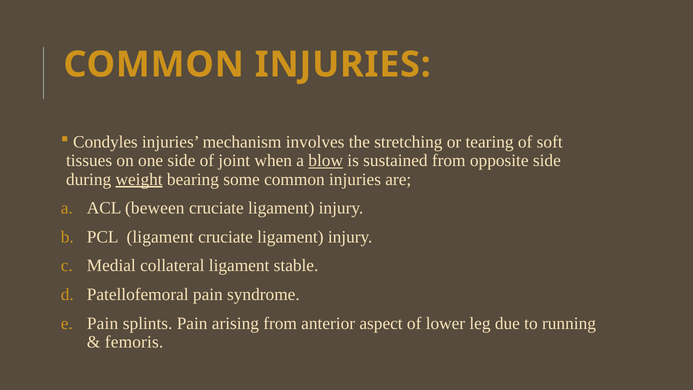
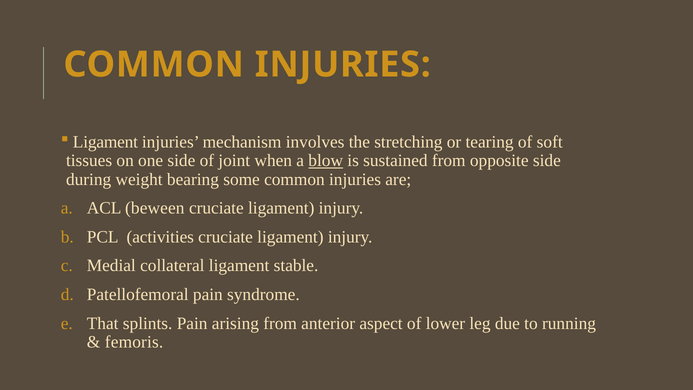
Condyles at (105, 142): Condyles -> Ligament
weight underline: present -> none
PCL ligament: ligament -> activities
Pain at (103, 323): Pain -> That
